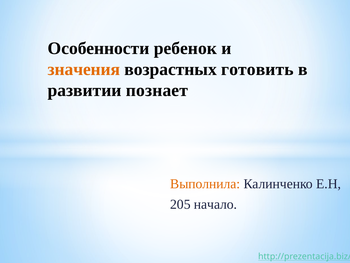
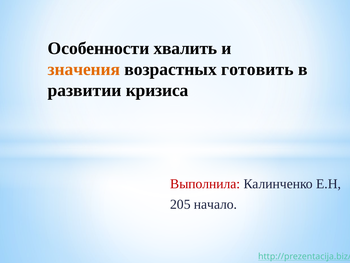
ребенок: ребенок -> хвалить
познает: познает -> кризиса
Выполнила colour: orange -> red
